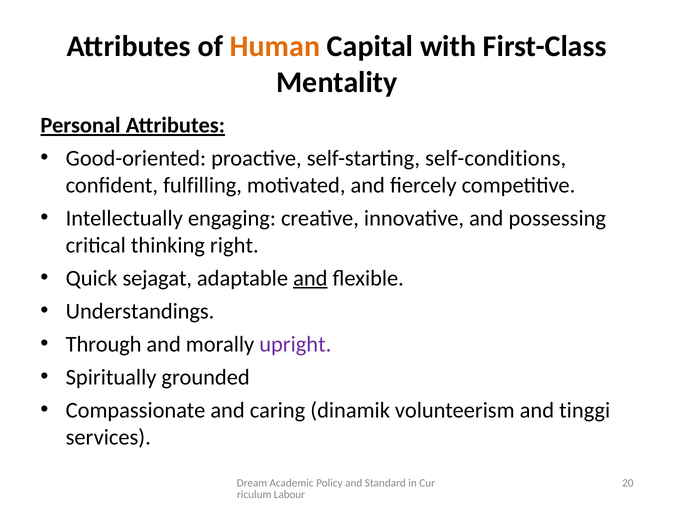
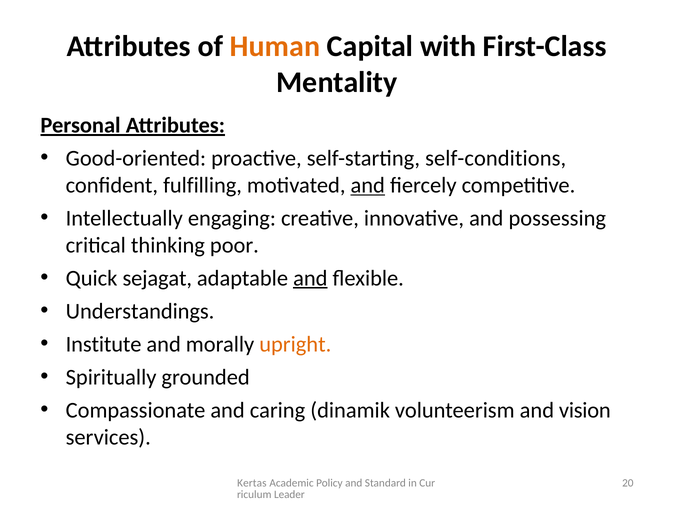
and at (368, 185) underline: none -> present
right: right -> poor
Through: Through -> Institute
upright colour: purple -> orange
tinggi: tinggi -> vision
Dream: Dream -> Kertas
Labour: Labour -> Leader
